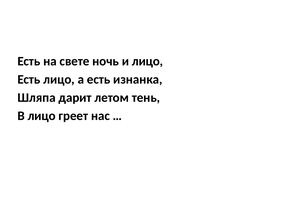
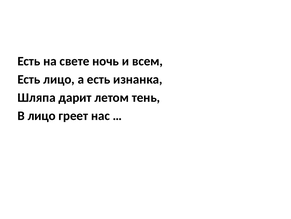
и лицо: лицо -> всем
